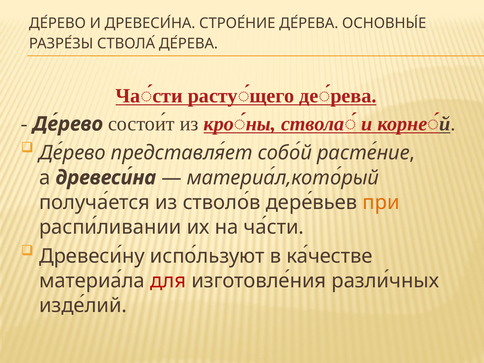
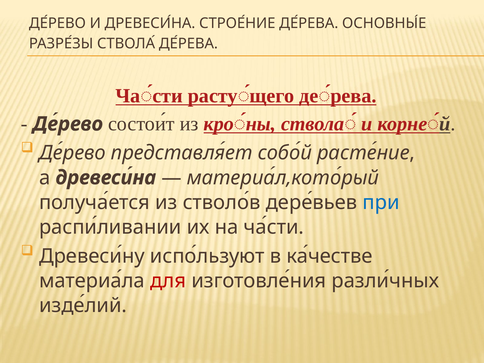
при colour: orange -> blue
